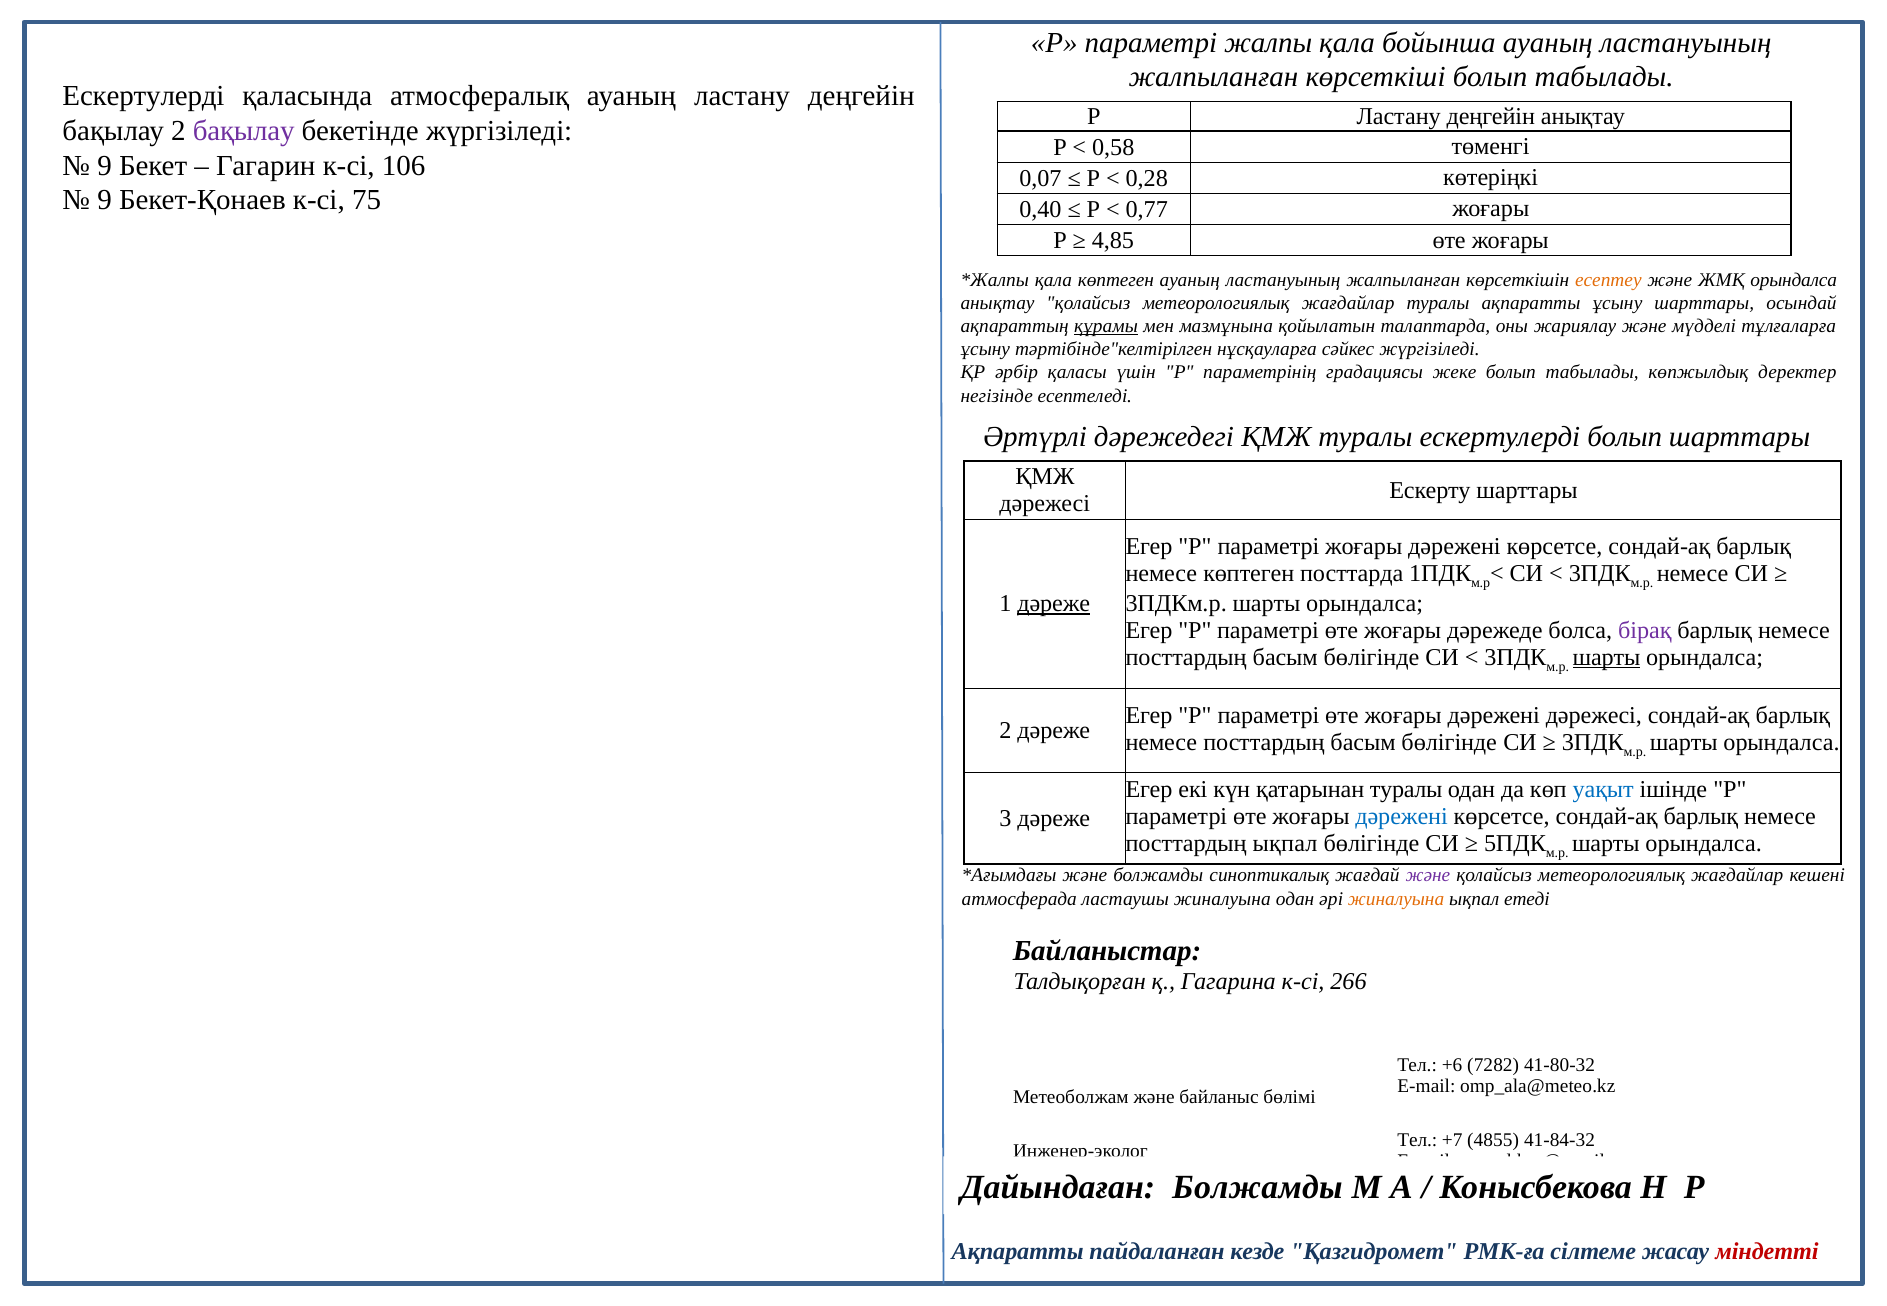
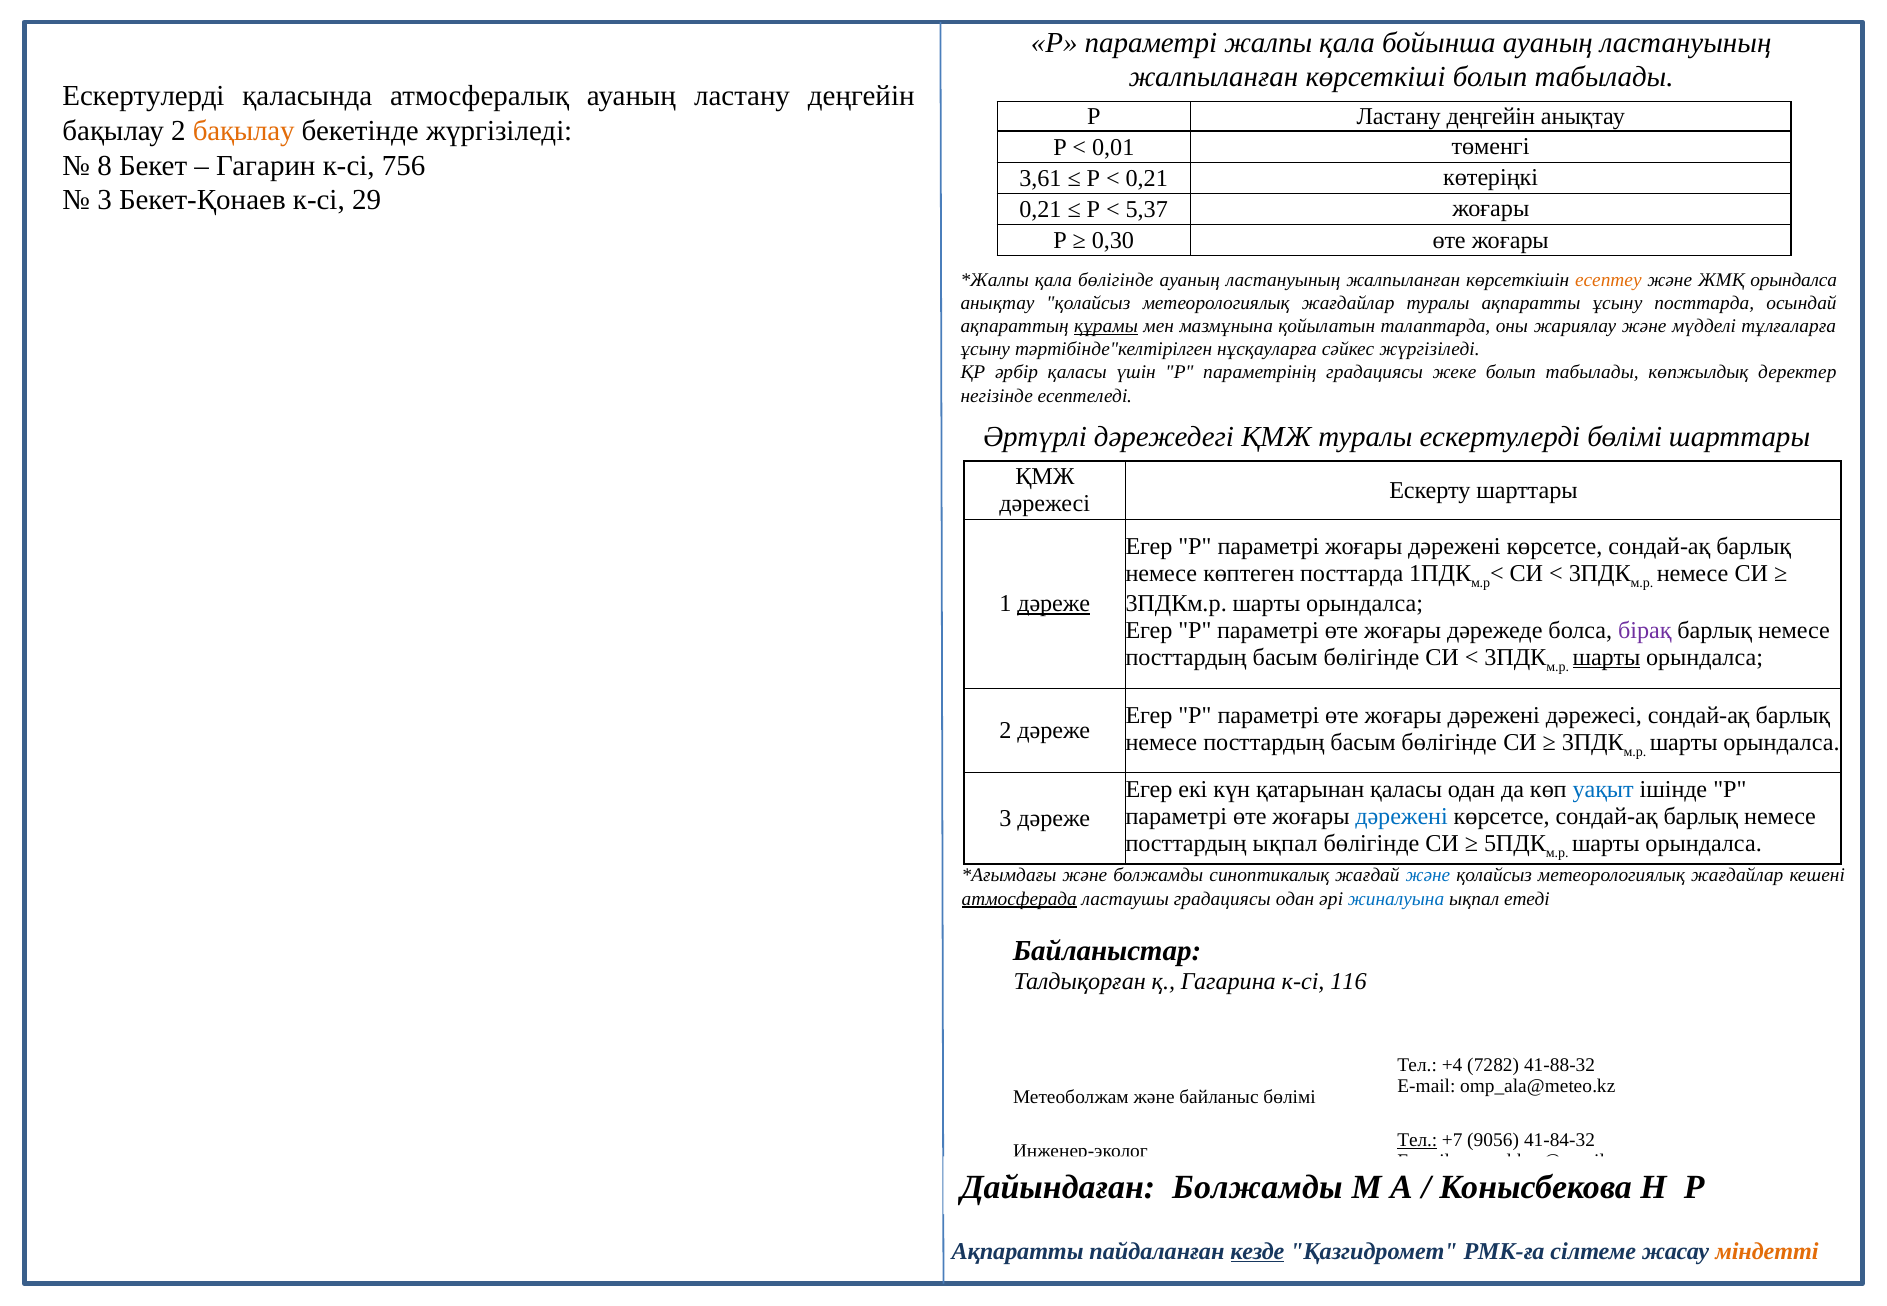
бақылау at (244, 131) colour: purple -> orange
0,58: 0,58 -> 0,01
9 at (105, 166): 9 -> 8
106: 106 -> 756
0,07: 0,07 -> 3,61
0,28 at (1147, 179): 0,28 -> 0,21
9 at (105, 200): 9 -> 3
75: 75 -> 29
0,40 at (1040, 210): 0,40 -> 0,21
0,77: 0,77 -> 5,37
4,85: 4,85 -> 0,30
қала көптеген: көптеген -> бөлігінде
ұсыну шарттары: шарттары -> посттарда
ескертулерді болып: болып -> бөлімі
қатарынан туралы: туралы -> қаласы
және at (1428, 876) colour: purple -> blue
атмосферада underline: none -> present
ластаушы жиналуына: жиналуына -> градациясы
жиналуына at (1396, 899) colour: orange -> blue
266: 266 -> 116
+6: +6 -> +4
41-80-32: 41-80-32 -> 41-88-32
Тел at (1417, 1140) underline: none -> present
4855: 4855 -> 9056
кезде underline: none -> present
міндетті colour: red -> orange
